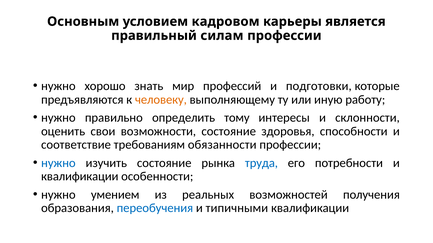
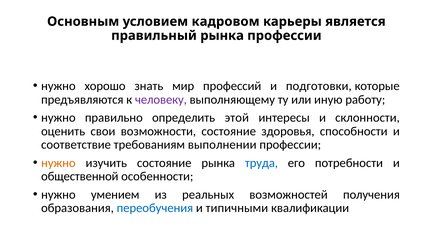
правильный силам: силам -> рынка
человеку colour: orange -> purple
тому: тому -> этой
обязанности: обязанности -> выполнении
нужно at (58, 163) colour: blue -> orange
квалификации at (80, 177): квалификации -> общественной
